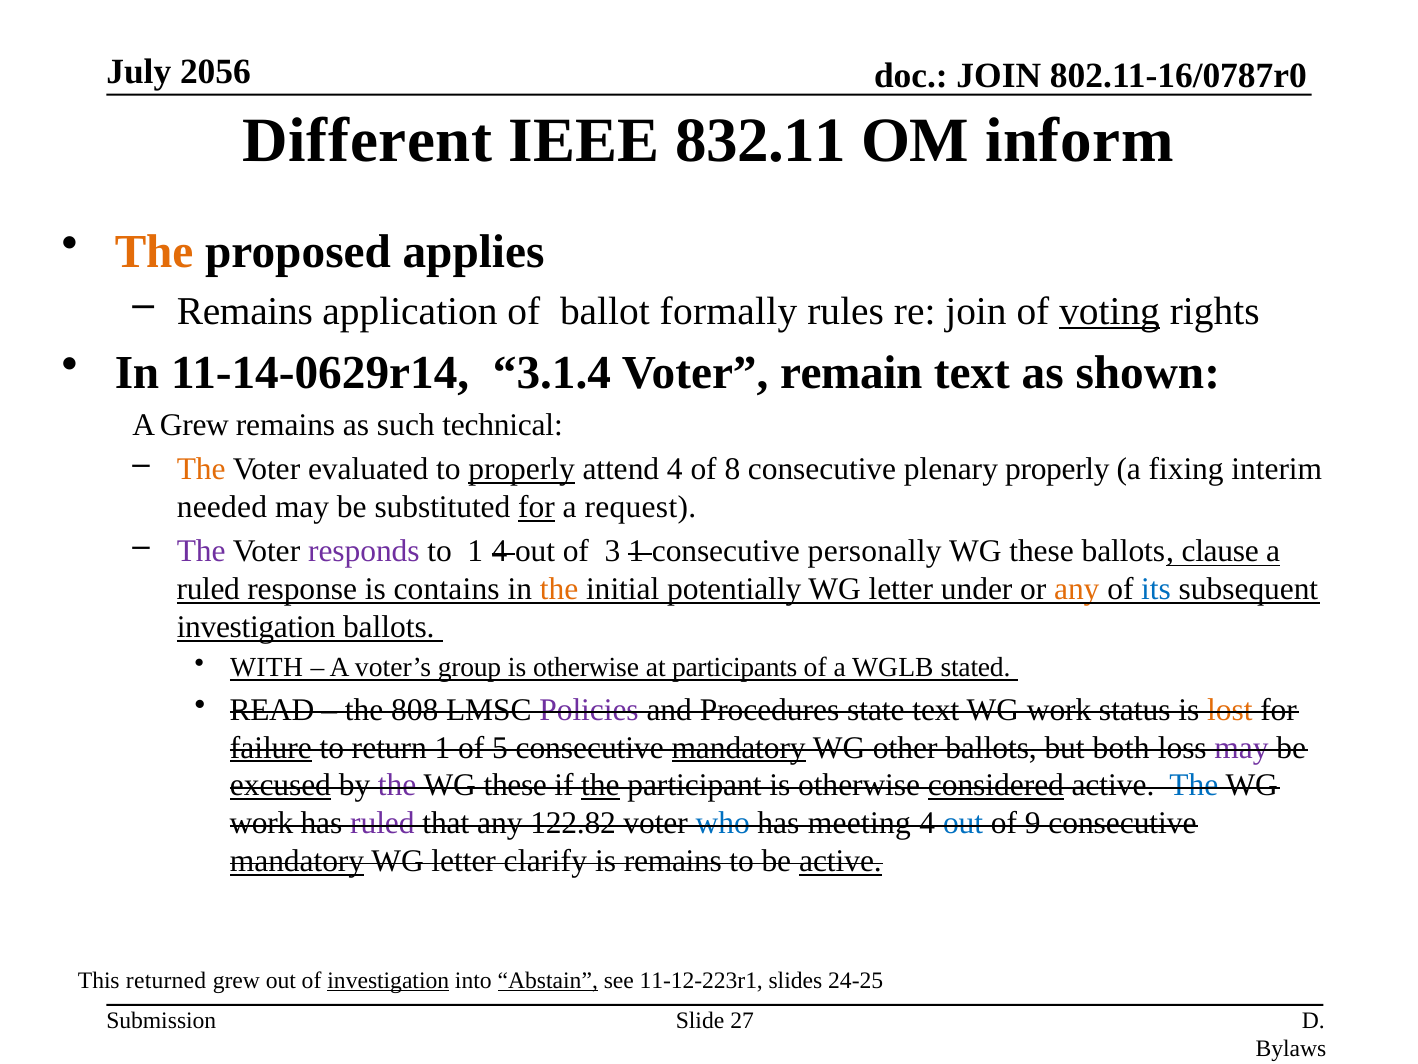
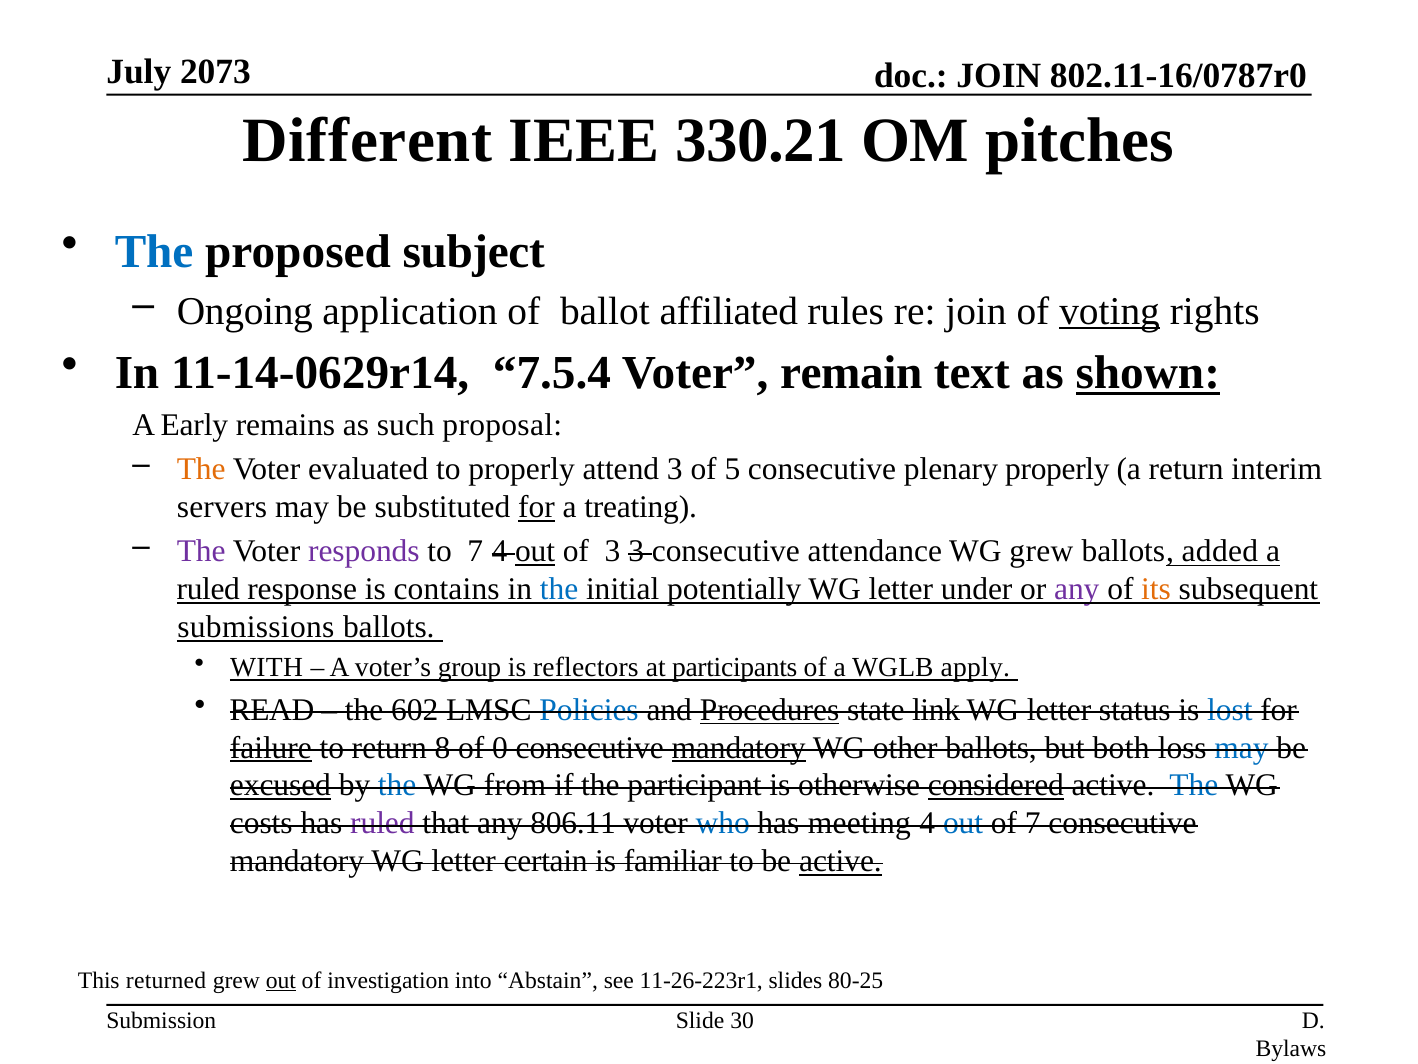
2056: 2056 -> 2073
832.11: 832.11 -> 330.21
inform: inform -> pitches
The at (154, 252) colour: orange -> blue
applies: applies -> subject
Remains at (245, 311): Remains -> Ongoing
formally: formally -> affiliated
3.1.4: 3.1.4 -> 7.5.4
shown underline: none -> present
A Grew: Grew -> Early
technical: technical -> proposal
properly at (522, 469) underline: present -> none
attend 4: 4 -> 3
8: 8 -> 5
a fixing: fixing -> return
needed: needed -> servers
request: request -> treating
to 1: 1 -> 7
out at (535, 551) underline: none -> present
3 1: 1 -> 3
personally: personally -> attendance
these at (1042, 551): these -> grew
clause: clause -> added
the at (559, 589) colour: orange -> blue
any at (1077, 589) colour: orange -> purple
its colour: blue -> orange
investigation at (256, 627): investigation -> submissions
otherwise at (586, 668): otherwise -> reflectors
stated: stated -> apply
808: 808 -> 602
Policies colour: purple -> blue
Procedures underline: none -> present
state text: text -> link
work at (1059, 710): work -> letter
lost colour: orange -> blue
return 1: 1 -> 8
5: 5 -> 0
may at (1242, 747) colour: purple -> blue
the at (397, 785) colour: purple -> blue
these at (515, 785): these -> from
the at (600, 785) underline: present -> none
work at (261, 823): work -> costs
122.82: 122.82 -> 806.11
of 9: 9 -> 7
mandatory at (297, 861) underline: present -> none
clarify: clarify -> certain
is remains: remains -> familiar
out at (281, 980) underline: none -> present
investigation at (388, 980) underline: present -> none
Abstain underline: present -> none
11-12-223r1: 11-12-223r1 -> 11-26-223r1
24-25: 24-25 -> 80-25
27: 27 -> 30
